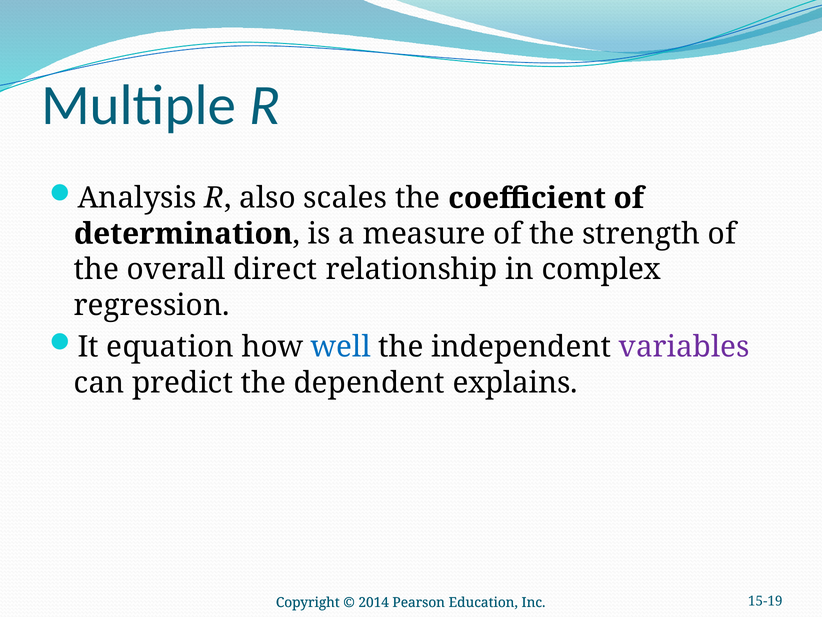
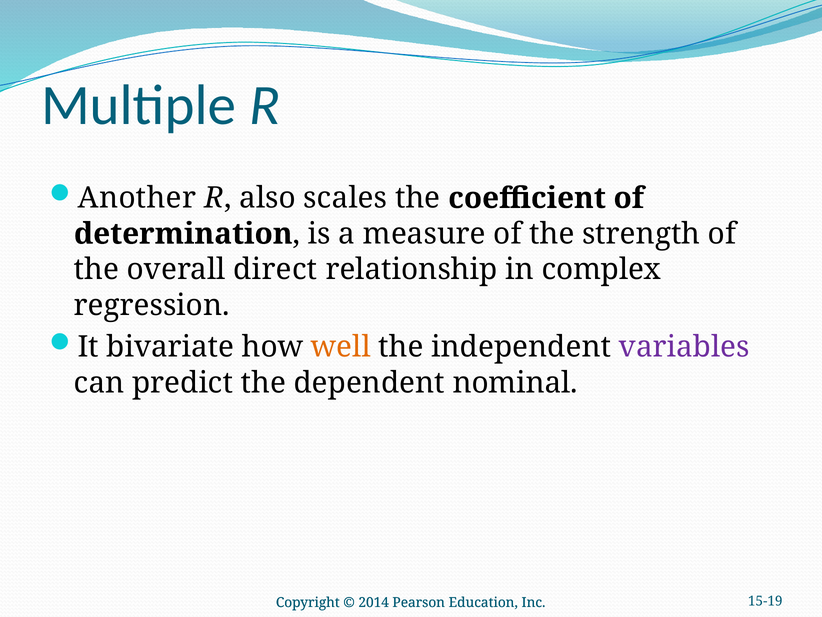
Analysis: Analysis -> Another
equation: equation -> bivariate
well colour: blue -> orange
explains: explains -> nominal
